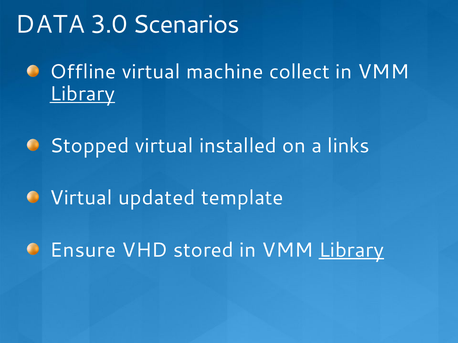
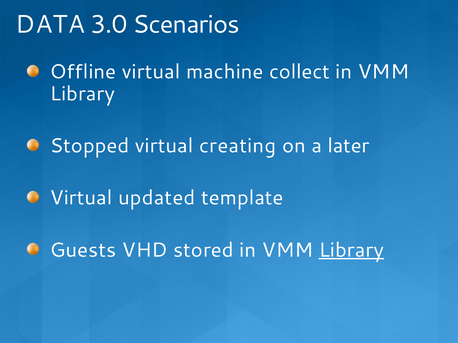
Library at (82, 94) underline: present -> none
installed: installed -> creating
links: links -> later
Ensure: Ensure -> Guests
